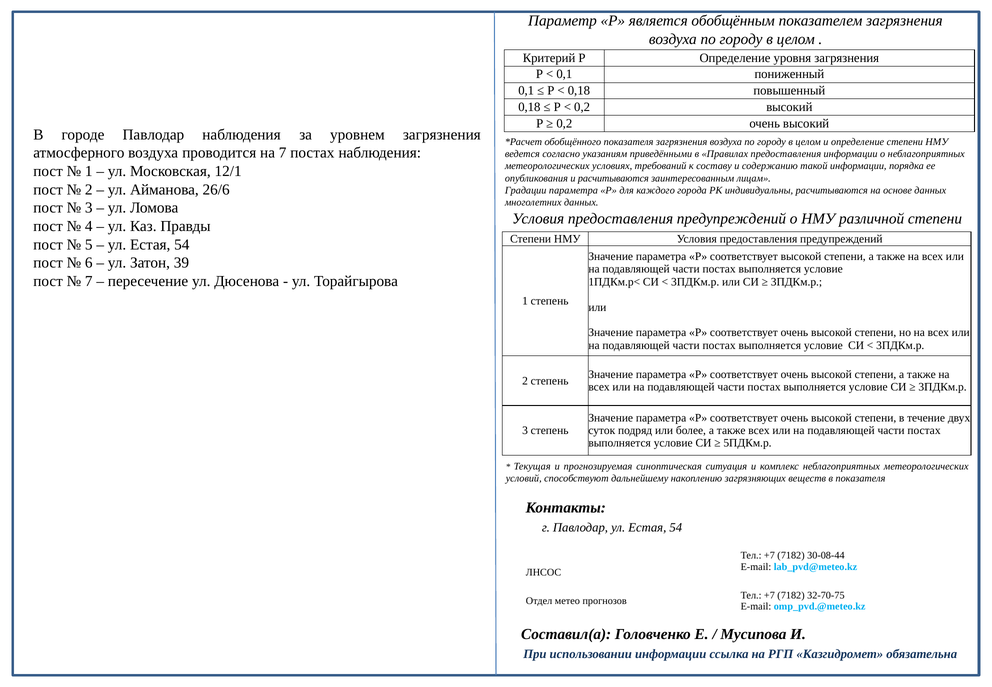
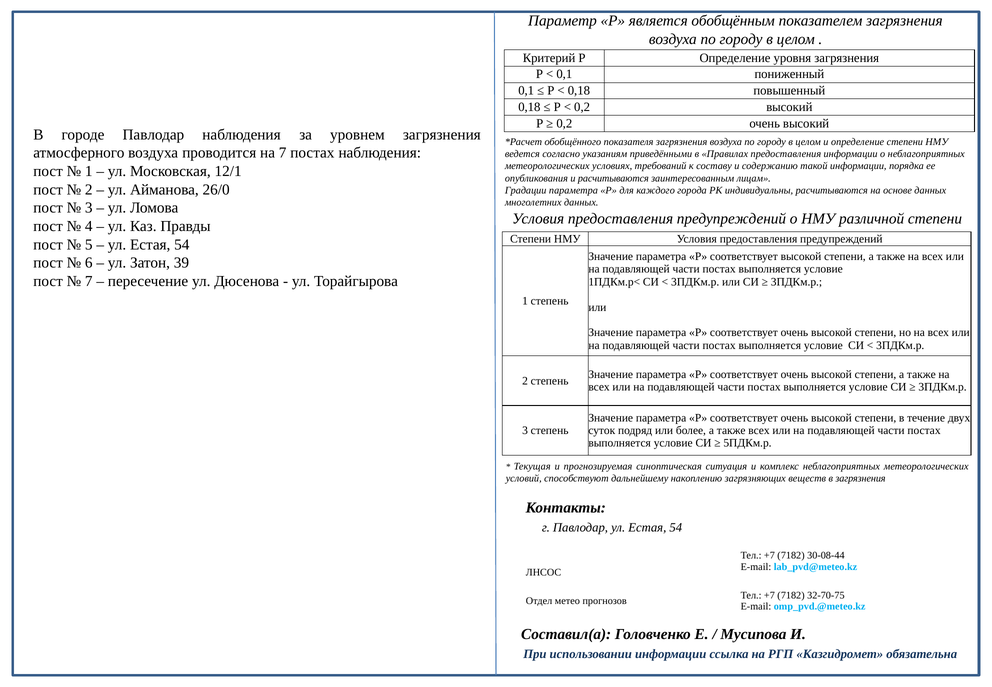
26/6: 26/6 -> 26/0
в показателя: показателя -> загрязнения
